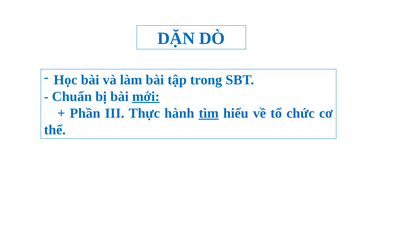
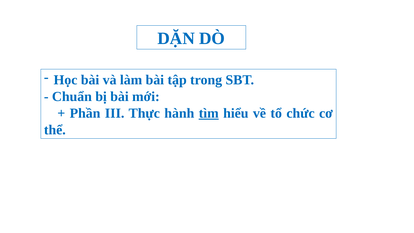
mới underline: present -> none
